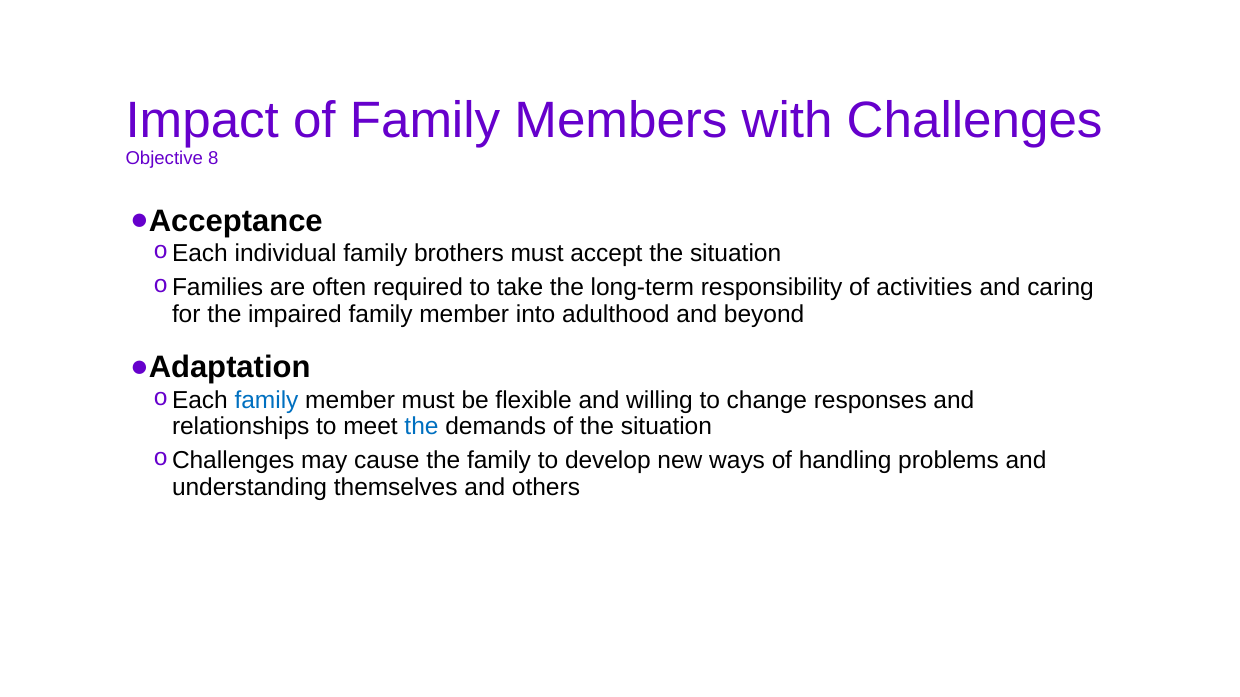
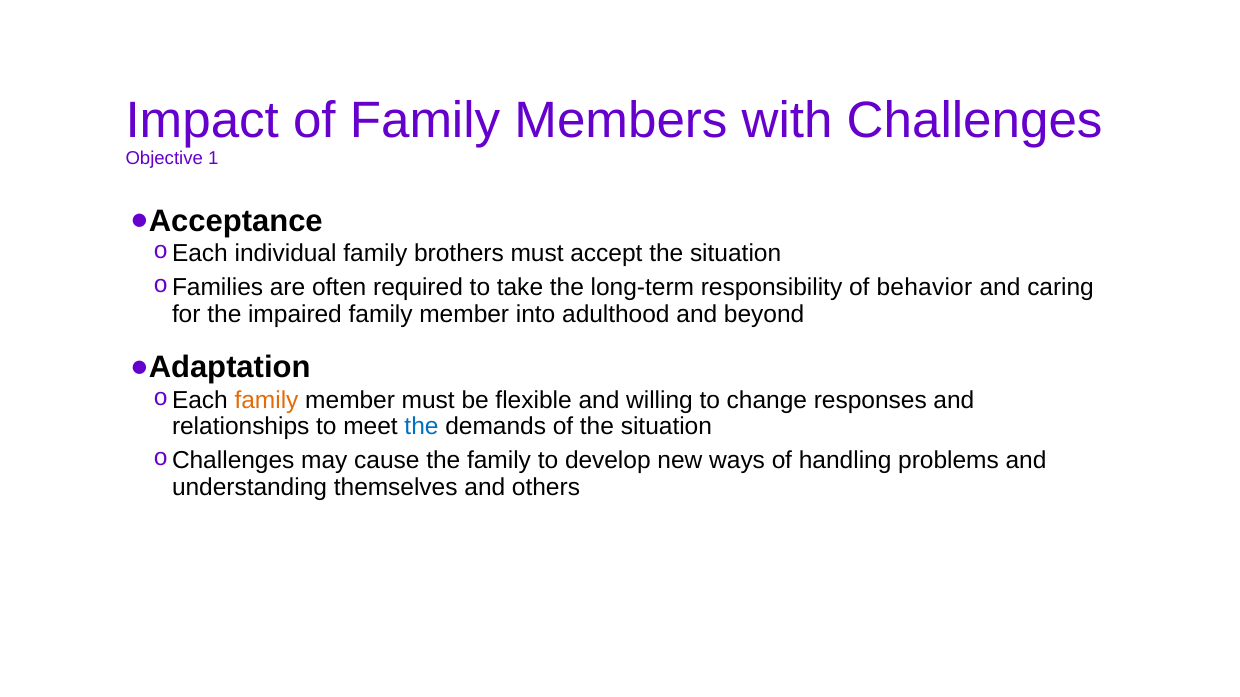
8: 8 -> 1
activities: activities -> behavior
family at (267, 400) colour: blue -> orange
